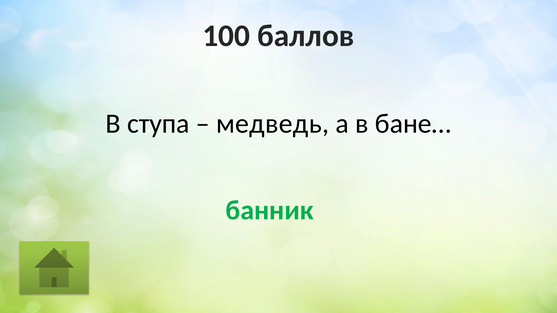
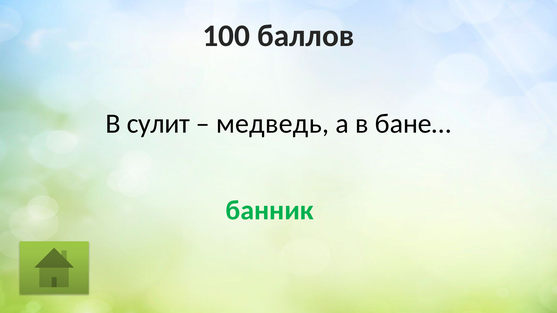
ступа: ступа -> сулит
